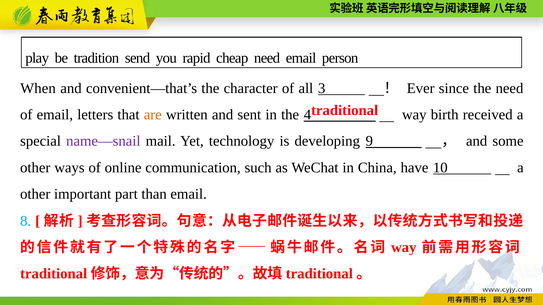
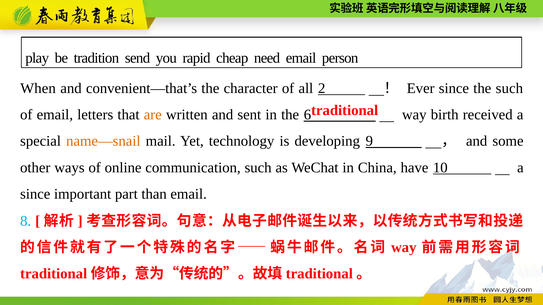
3: 3 -> 2
the need: need -> such
4: 4 -> 6
name—snail colour: purple -> orange
other at (35, 194): other -> since
